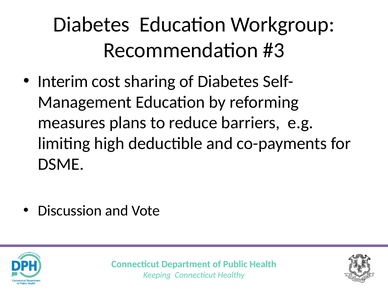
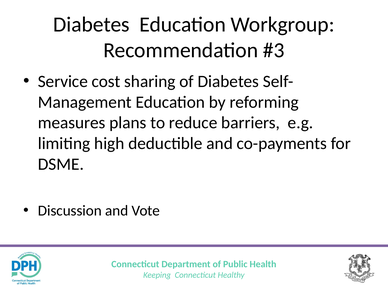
Interim: Interim -> Service
